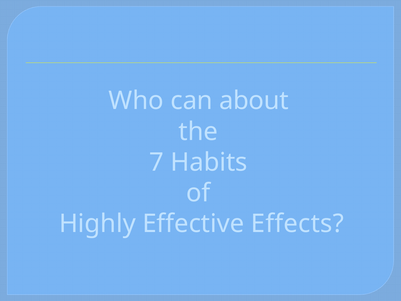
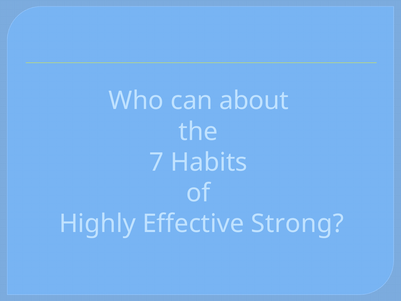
Effects: Effects -> Strong
